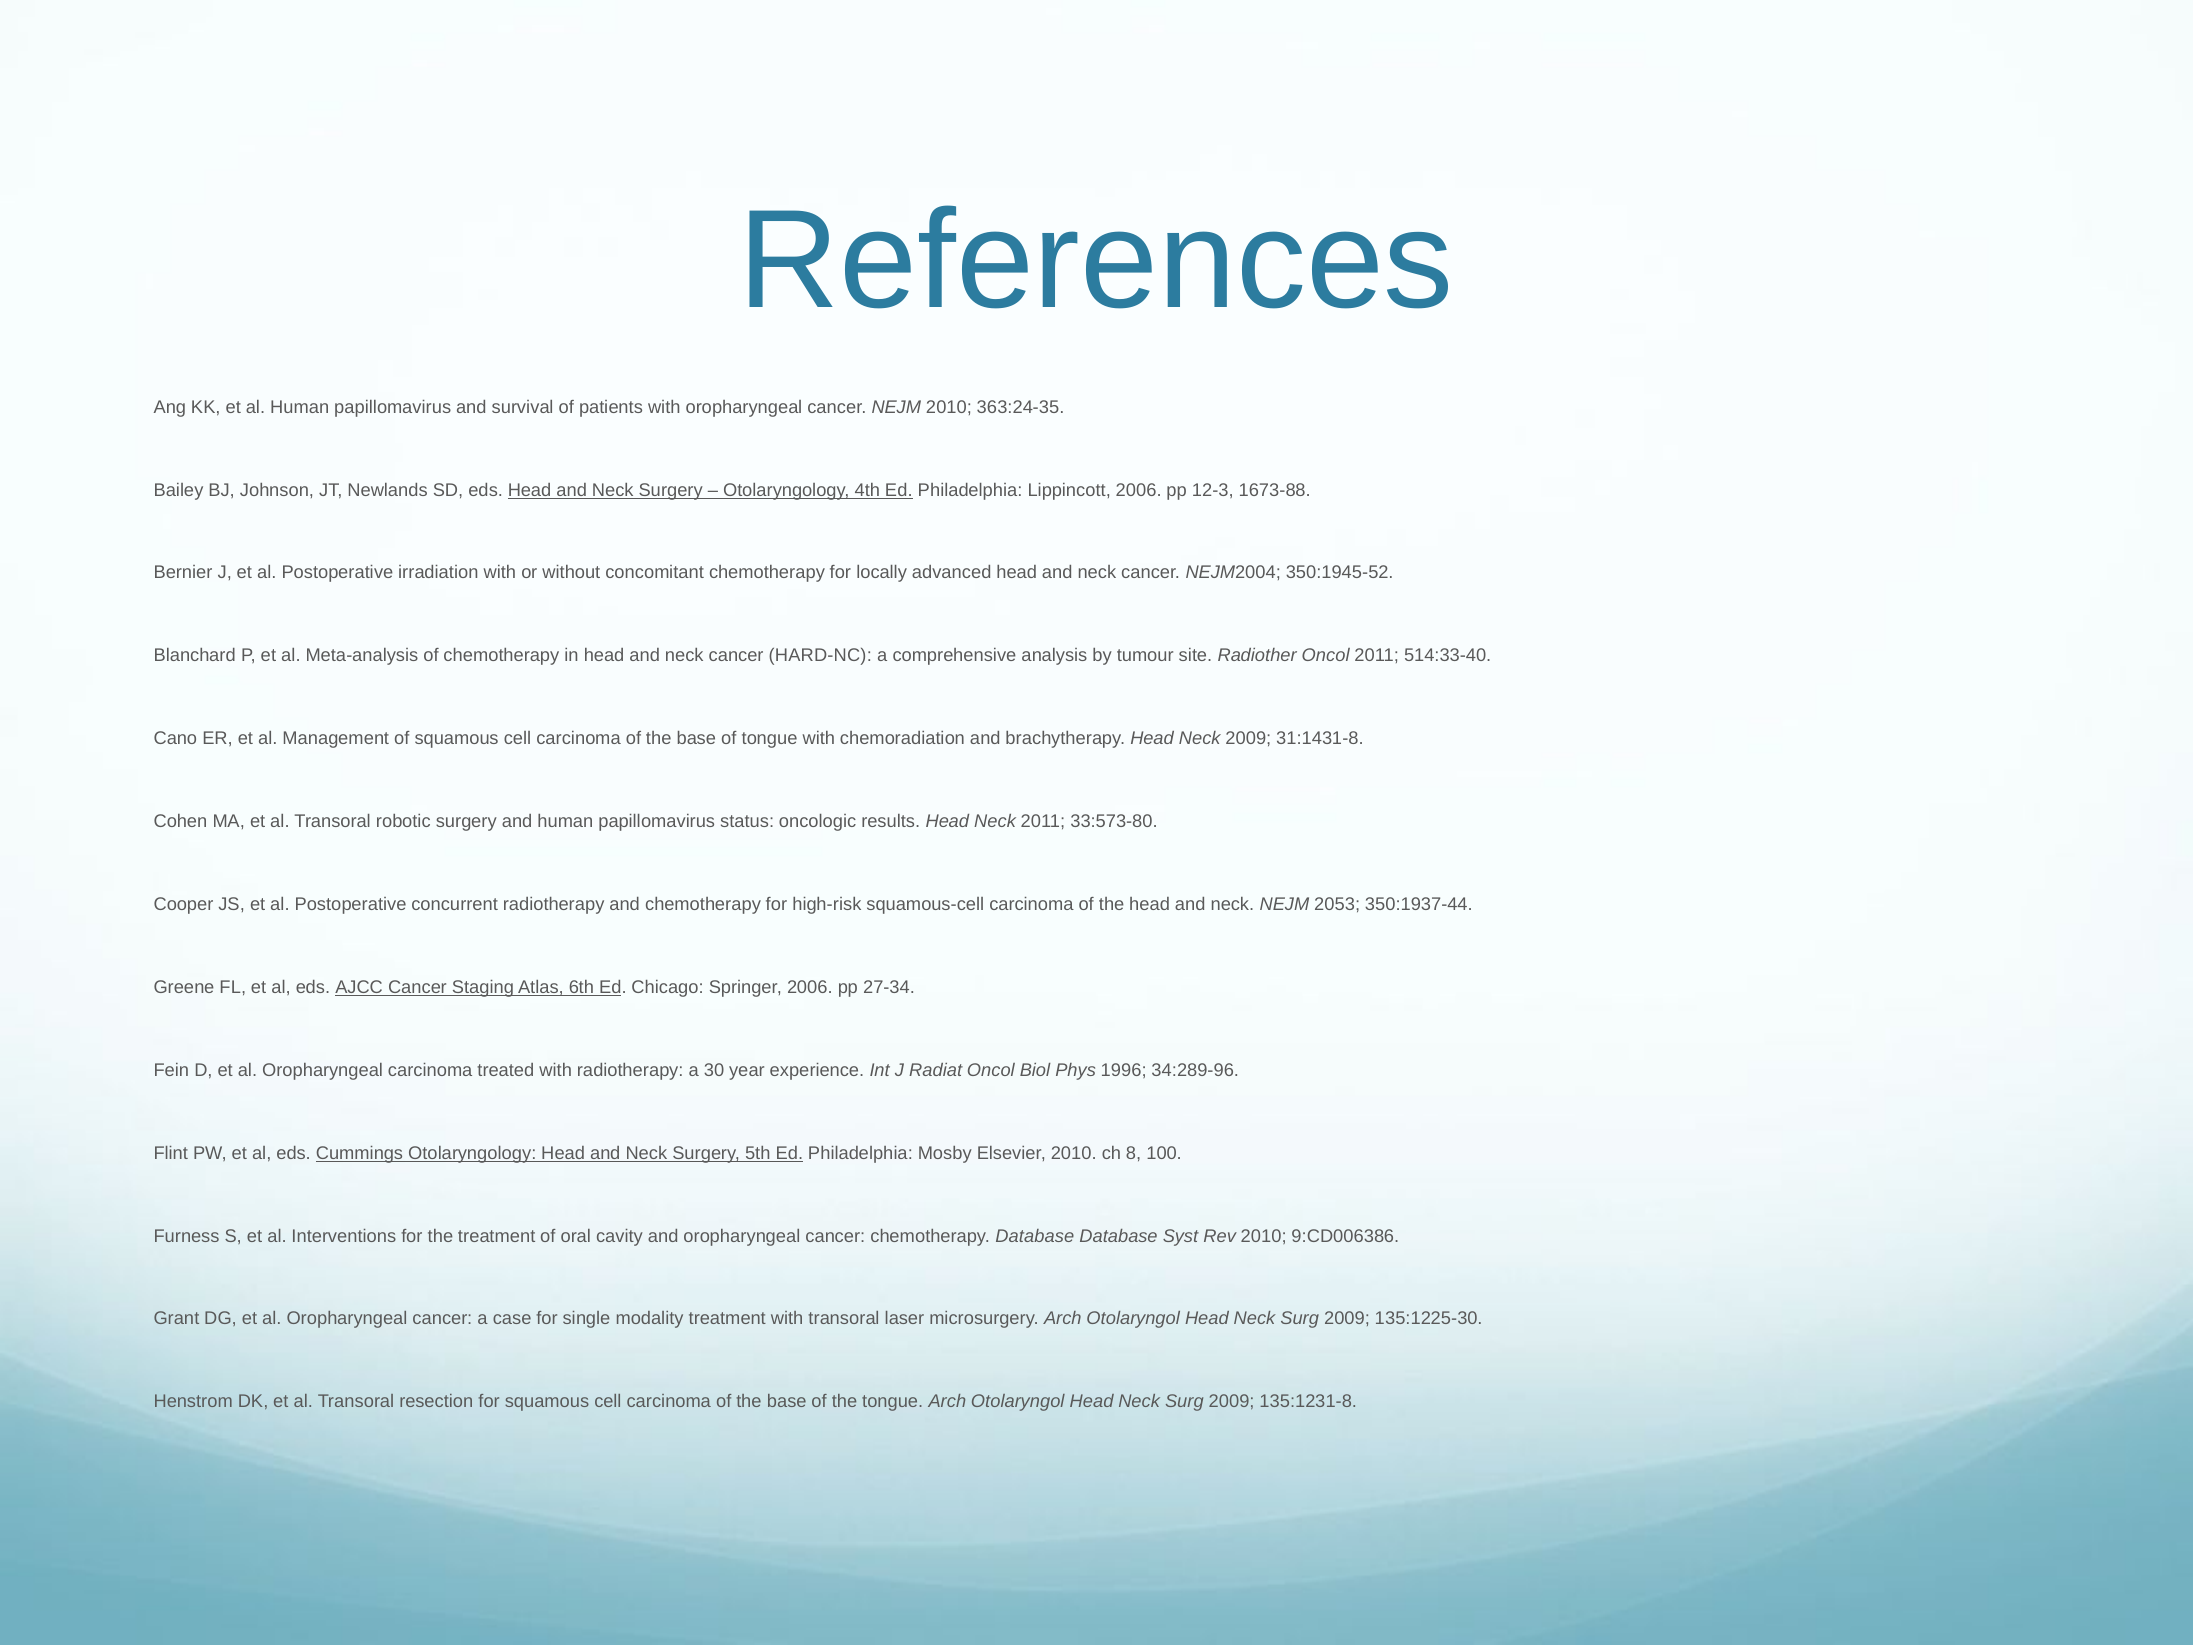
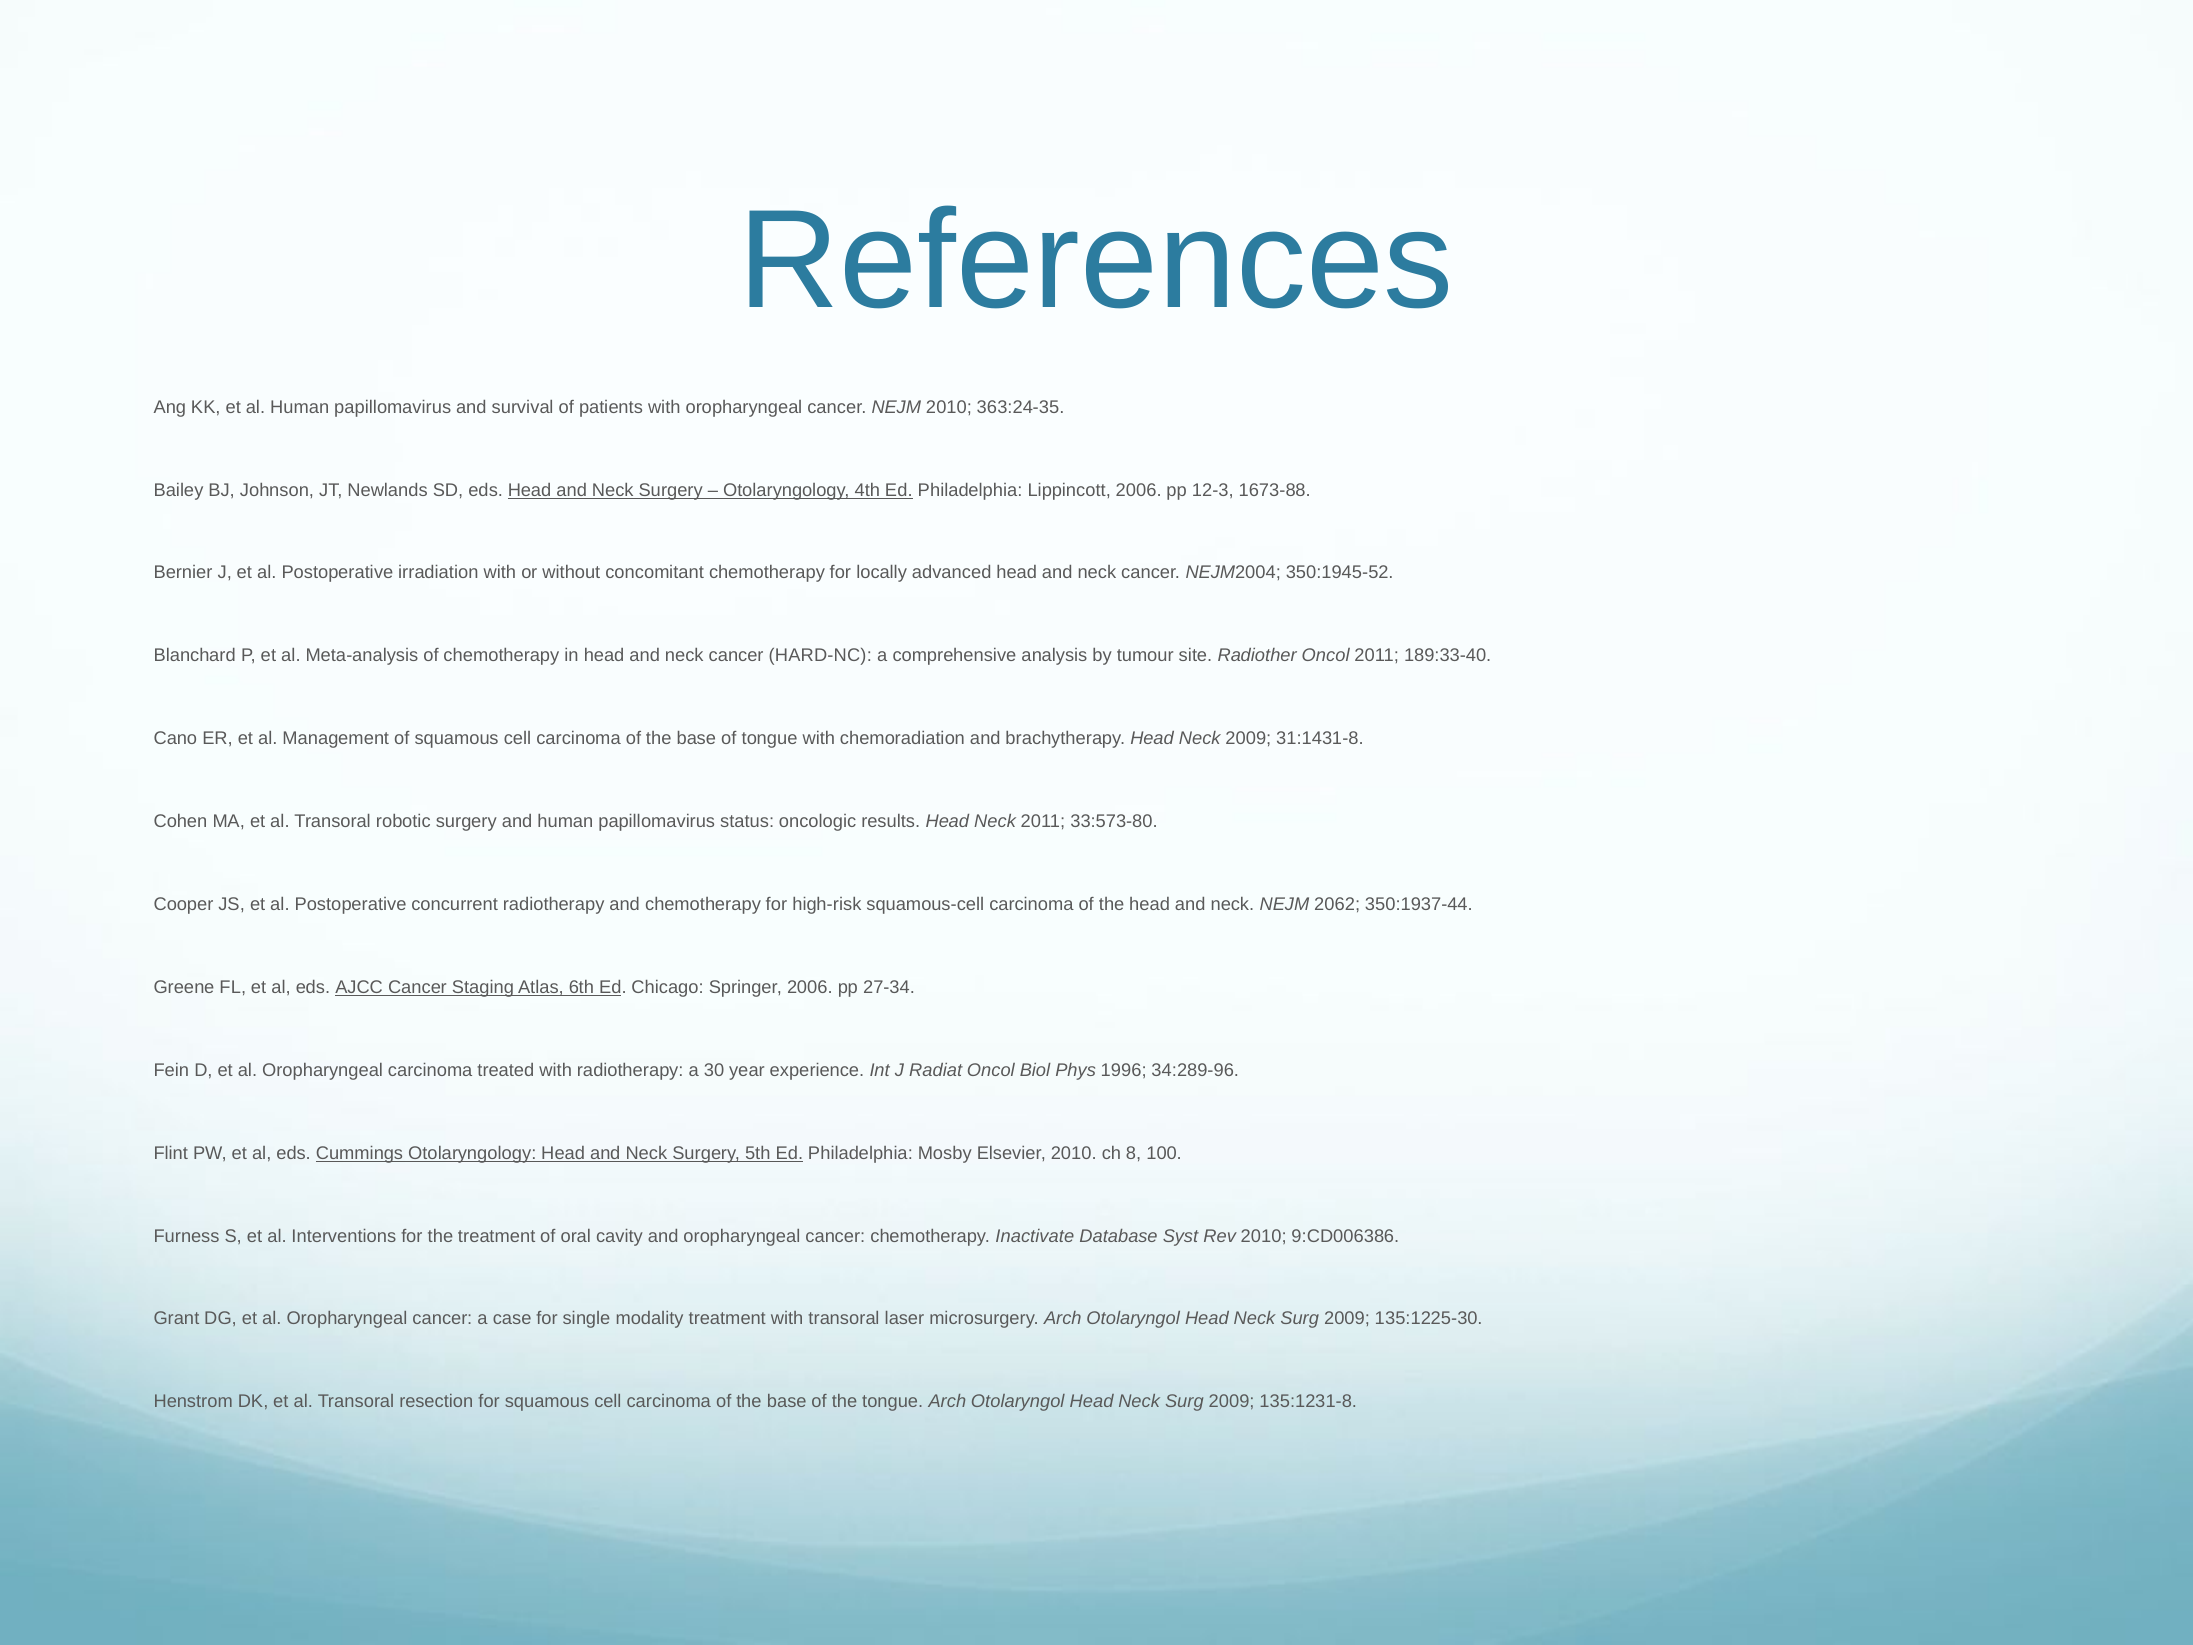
514:33-40: 514:33-40 -> 189:33-40
2053: 2053 -> 2062
chemotherapy Database: Database -> Inactivate
